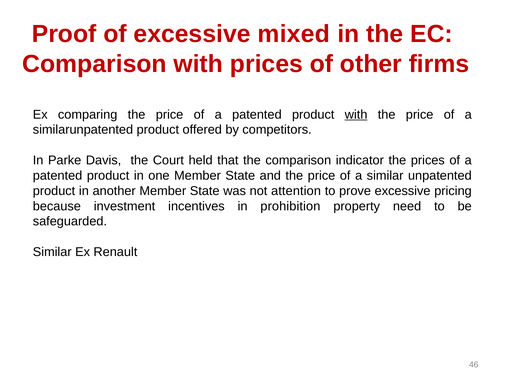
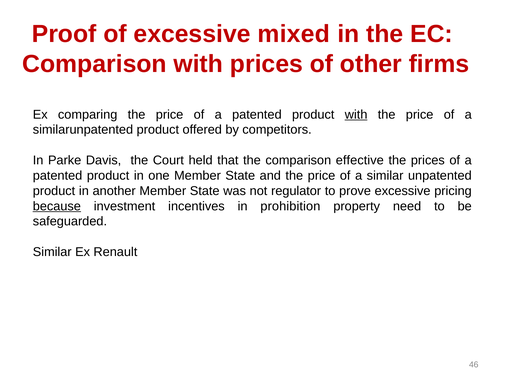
indicator: indicator -> effective
attention: attention -> regulator
because underline: none -> present
